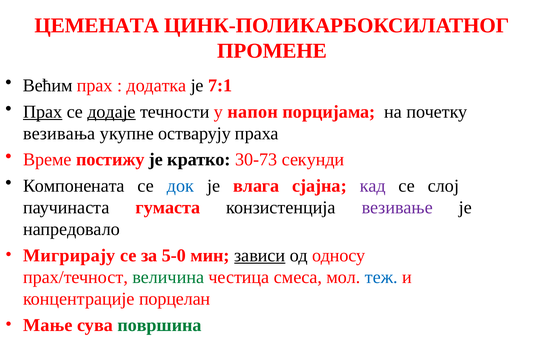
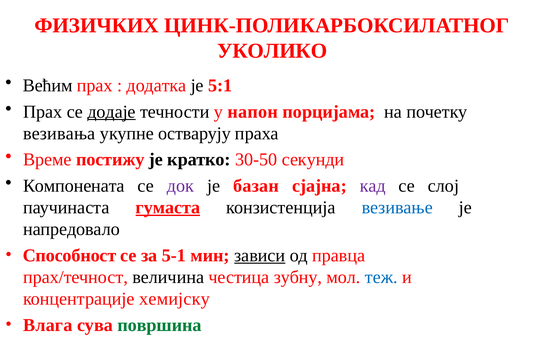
ЦЕМЕНАТА: ЦЕМЕНАТА -> ФИЗИЧКИХ
ПРОМЕНЕ: ПРОМЕНЕ -> УКОЛИКО
7:1: 7:1 -> 5:1
Прах at (43, 112) underline: present -> none
30-73: 30-73 -> 30-50
док colour: blue -> purple
влага: влага -> базан
гумаста underline: none -> present
везивање colour: purple -> blue
Мигрирају: Мигрирају -> Способност
5-0: 5-0 -> 5-1
односу: односу -> правца
величина colour: green -> black
смеса: смеса -> зубну
порцелан: порцелан -> хемијску
Мање: Мање -> Влага
